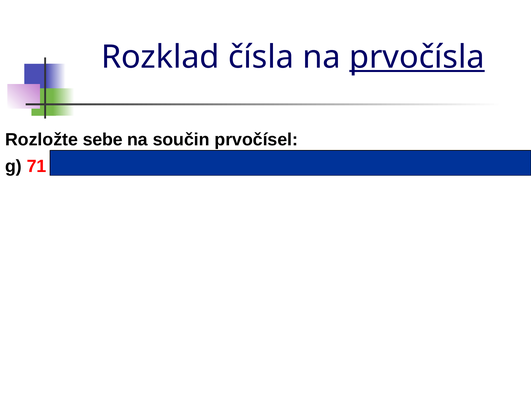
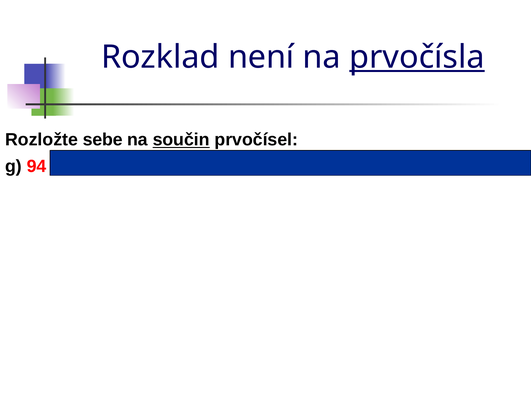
čísla: čísla -> není
součin underline: none -> present
71: 71 -> 94
